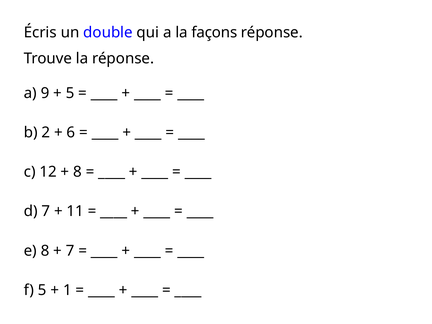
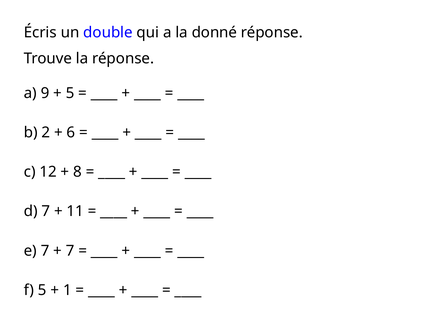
façons: façons -> donné
e 8: 8 -> 7
